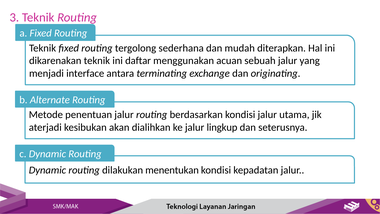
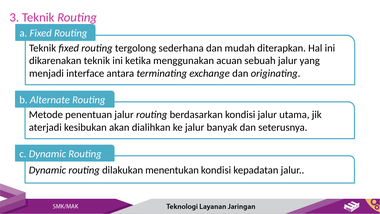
daftar: daftar -> ketika
lingkup: lingkup -> banyak
